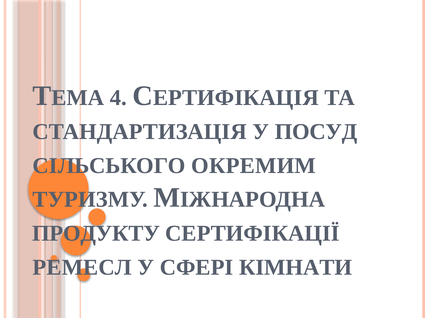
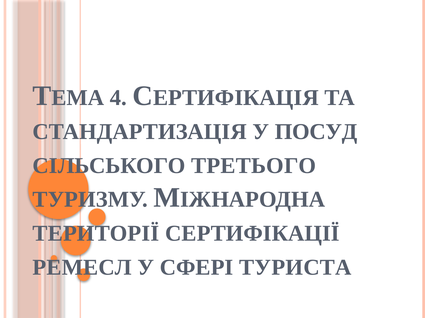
ОКРЕМИМ: ОКРЕМИМ -> ТРЕТЬОГО
ПРОДУКТУ: ПРОДУКТУ -> ТЕРИТОРІЇ
КІМНАТИ: КІМНАТИ -> ТУРИСТА
